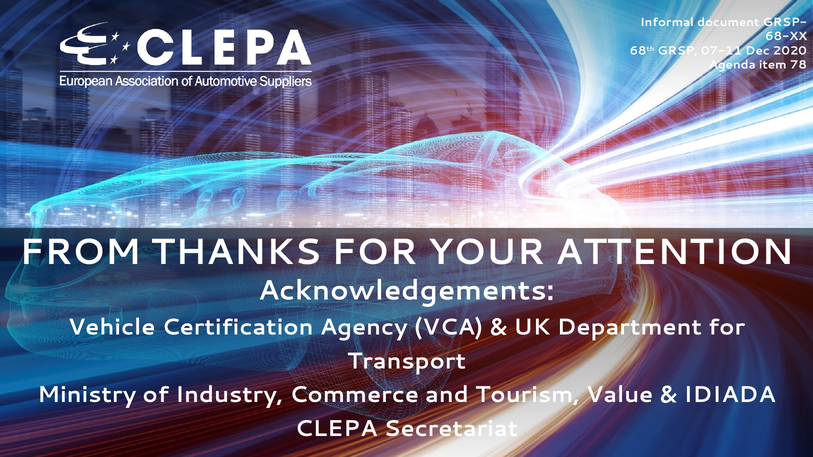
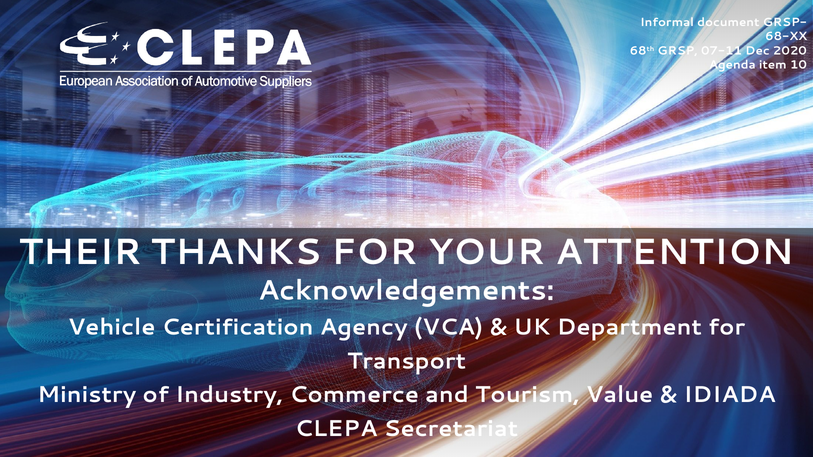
78: 78 -> 10
FROM: FROM -> THEIR
